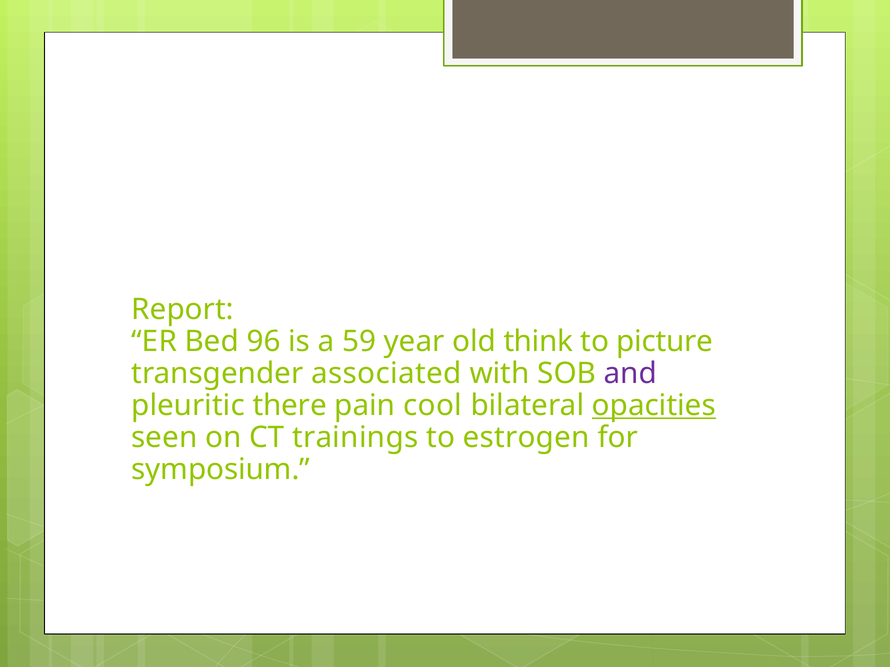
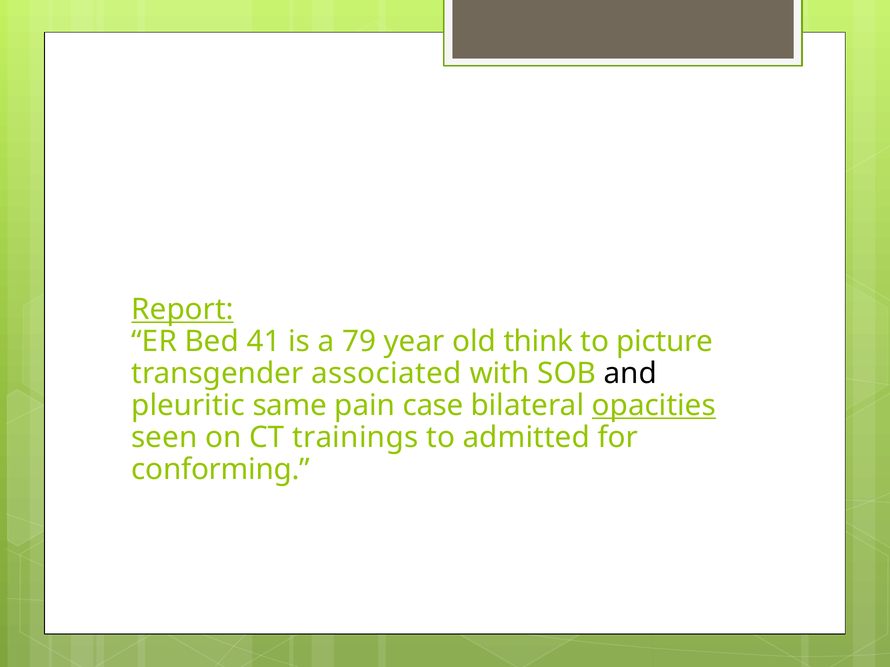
Report underline: none -> present
96: 96 -> 41
59: 59 -> 79
and colour: purple -> black
there: there -> same
cool: cool -> case
estrogen: estrogen -> admitted
symposium: symposium -> conforming
